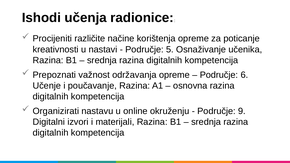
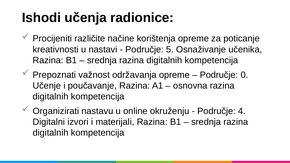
6: 6 -> 0
9: 9 -> 4
